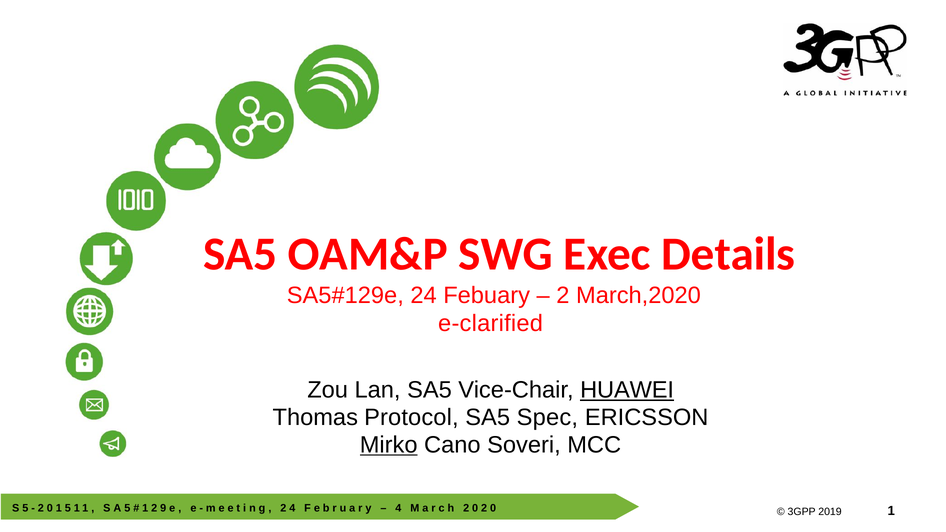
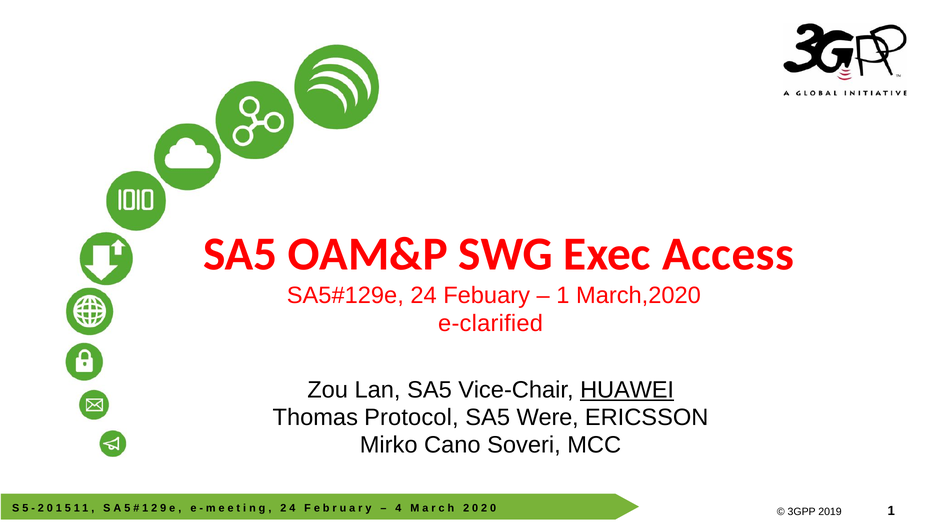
Details: Details -> Access
2 at (563, 295): 2 -> 1
Spec: Spec -> Were
Mirko underline: present -> none
